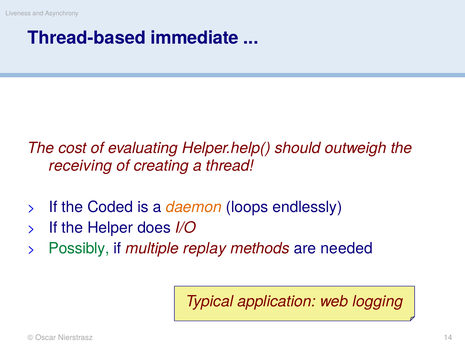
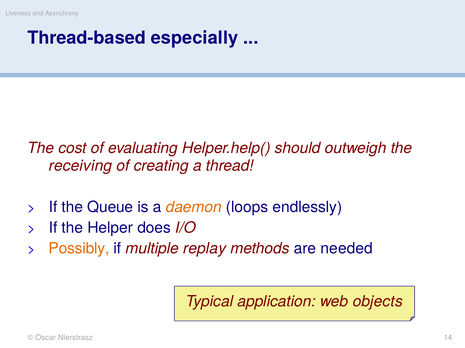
immediate: immediate -> especially
Coded: Coded -> Queue
Possibly colour: green -> orange
logging: logging -> objects
